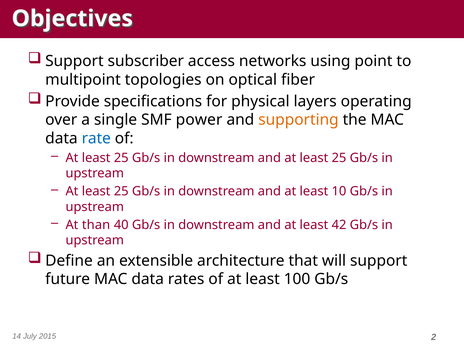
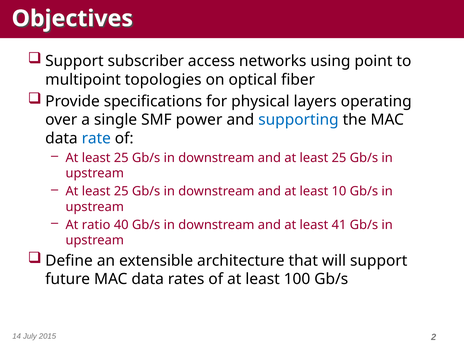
supporting colour: orange -> blue
than: than -> ratio
42: 42 -> 41
